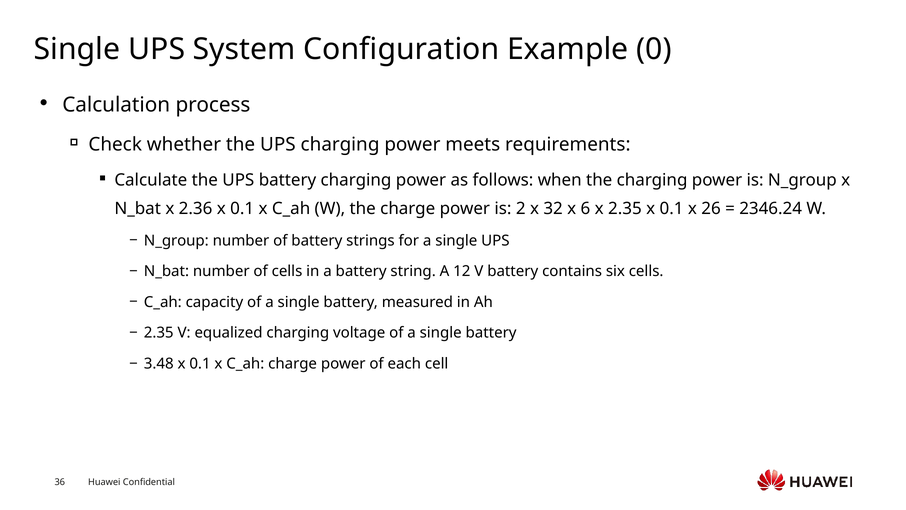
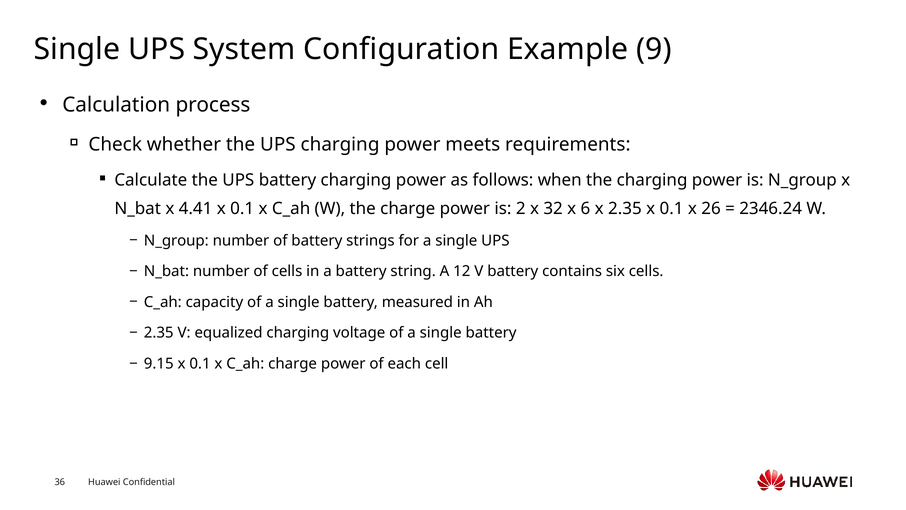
0: 0 -> 9
2.36: 2.36 -> 4.41
3.48: 3.48 -> 9.15
